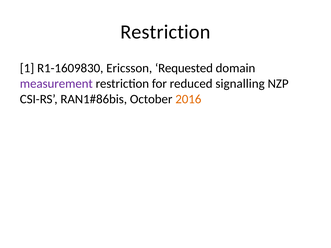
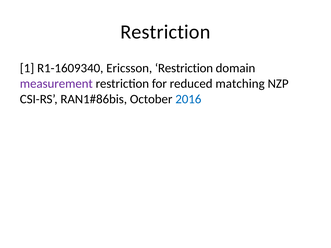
R1-1609830: R1-1609830 -> R1-1609340
Ericsson Requested: Requested -> Restriction
signalling: signalling -> matching
2016 colour: orange -> blue
